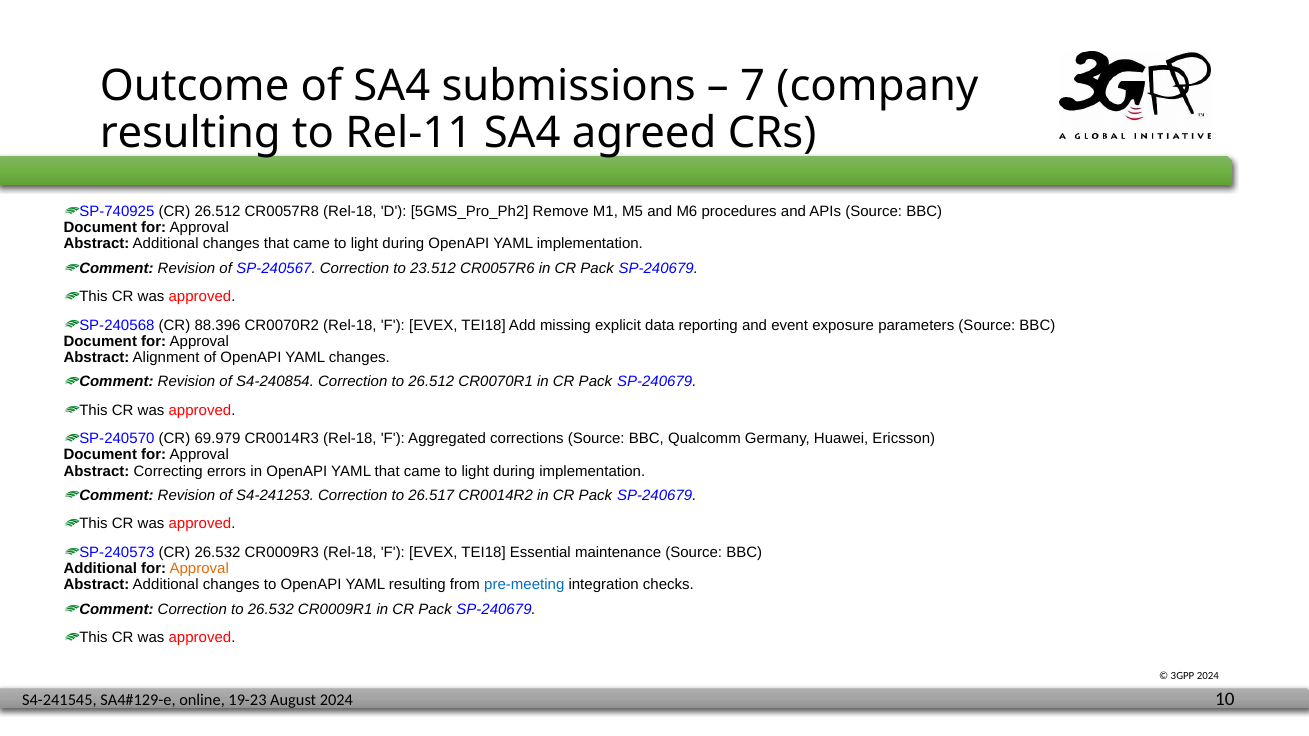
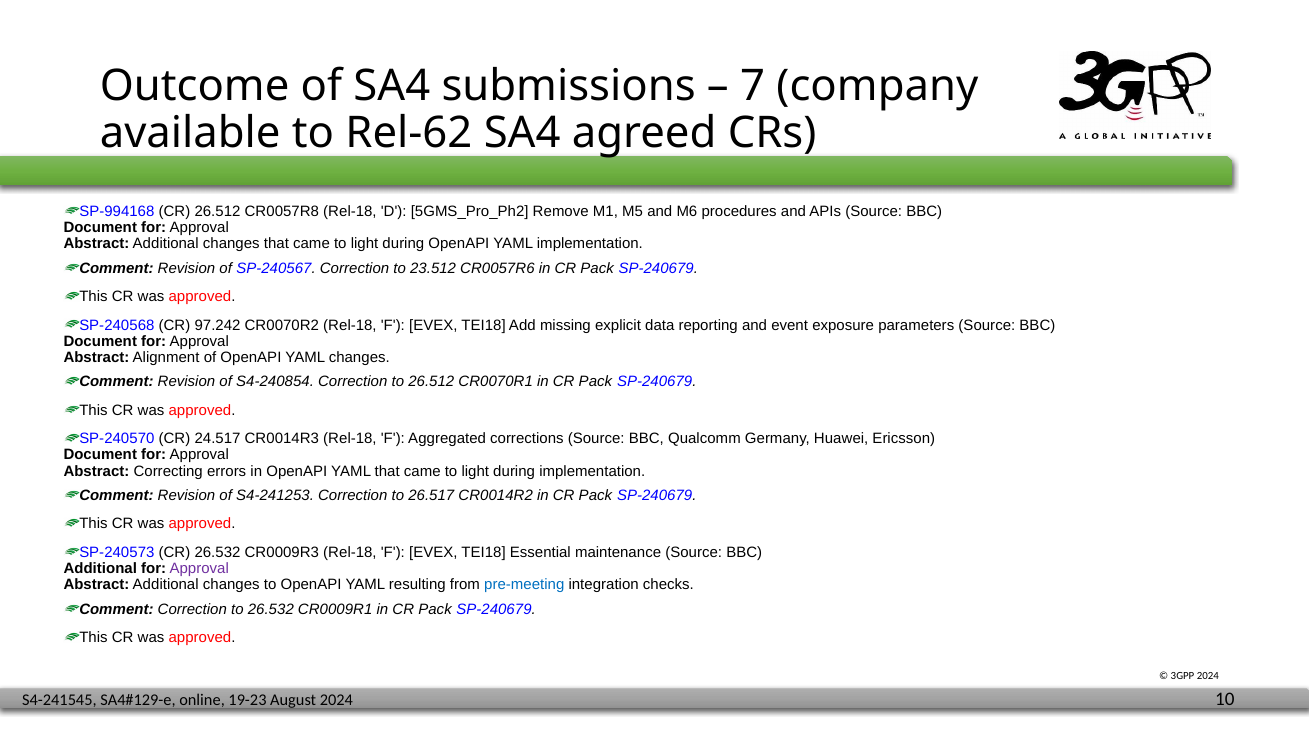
resulting at (190, 134): resulting -> available
Rel-11: Rel-11 -> Rel-62
SP-740925: SP-740925 -> SP-994168
88.396: 88.396 -> 97.242
69.979: 69.979 -> 24.517
Approval at (199, 569) colour: orange -> purple
